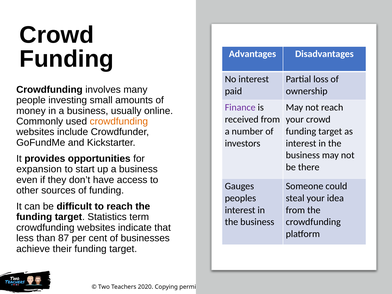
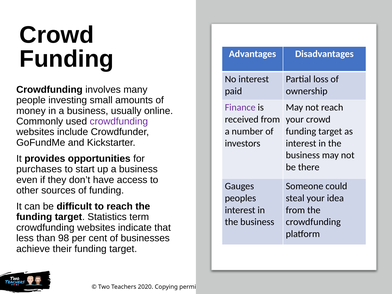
crowdfunding at (119, 121) colour: orange -> purple
expansion: expansion -> purchases
87: 87 -> 98
